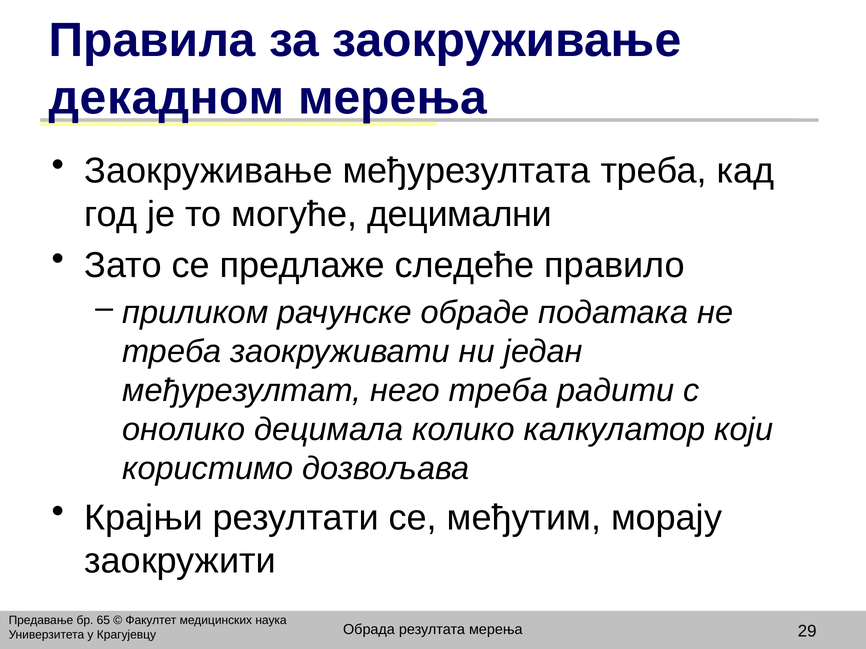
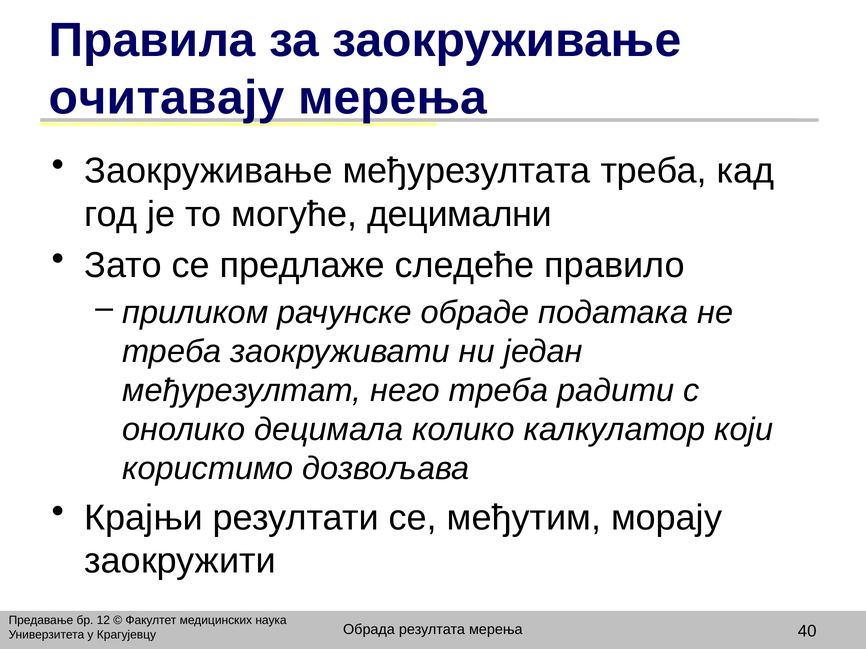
декадном: декадном -> очитавају
65: 65 -> 12
29: 29 -> 40
